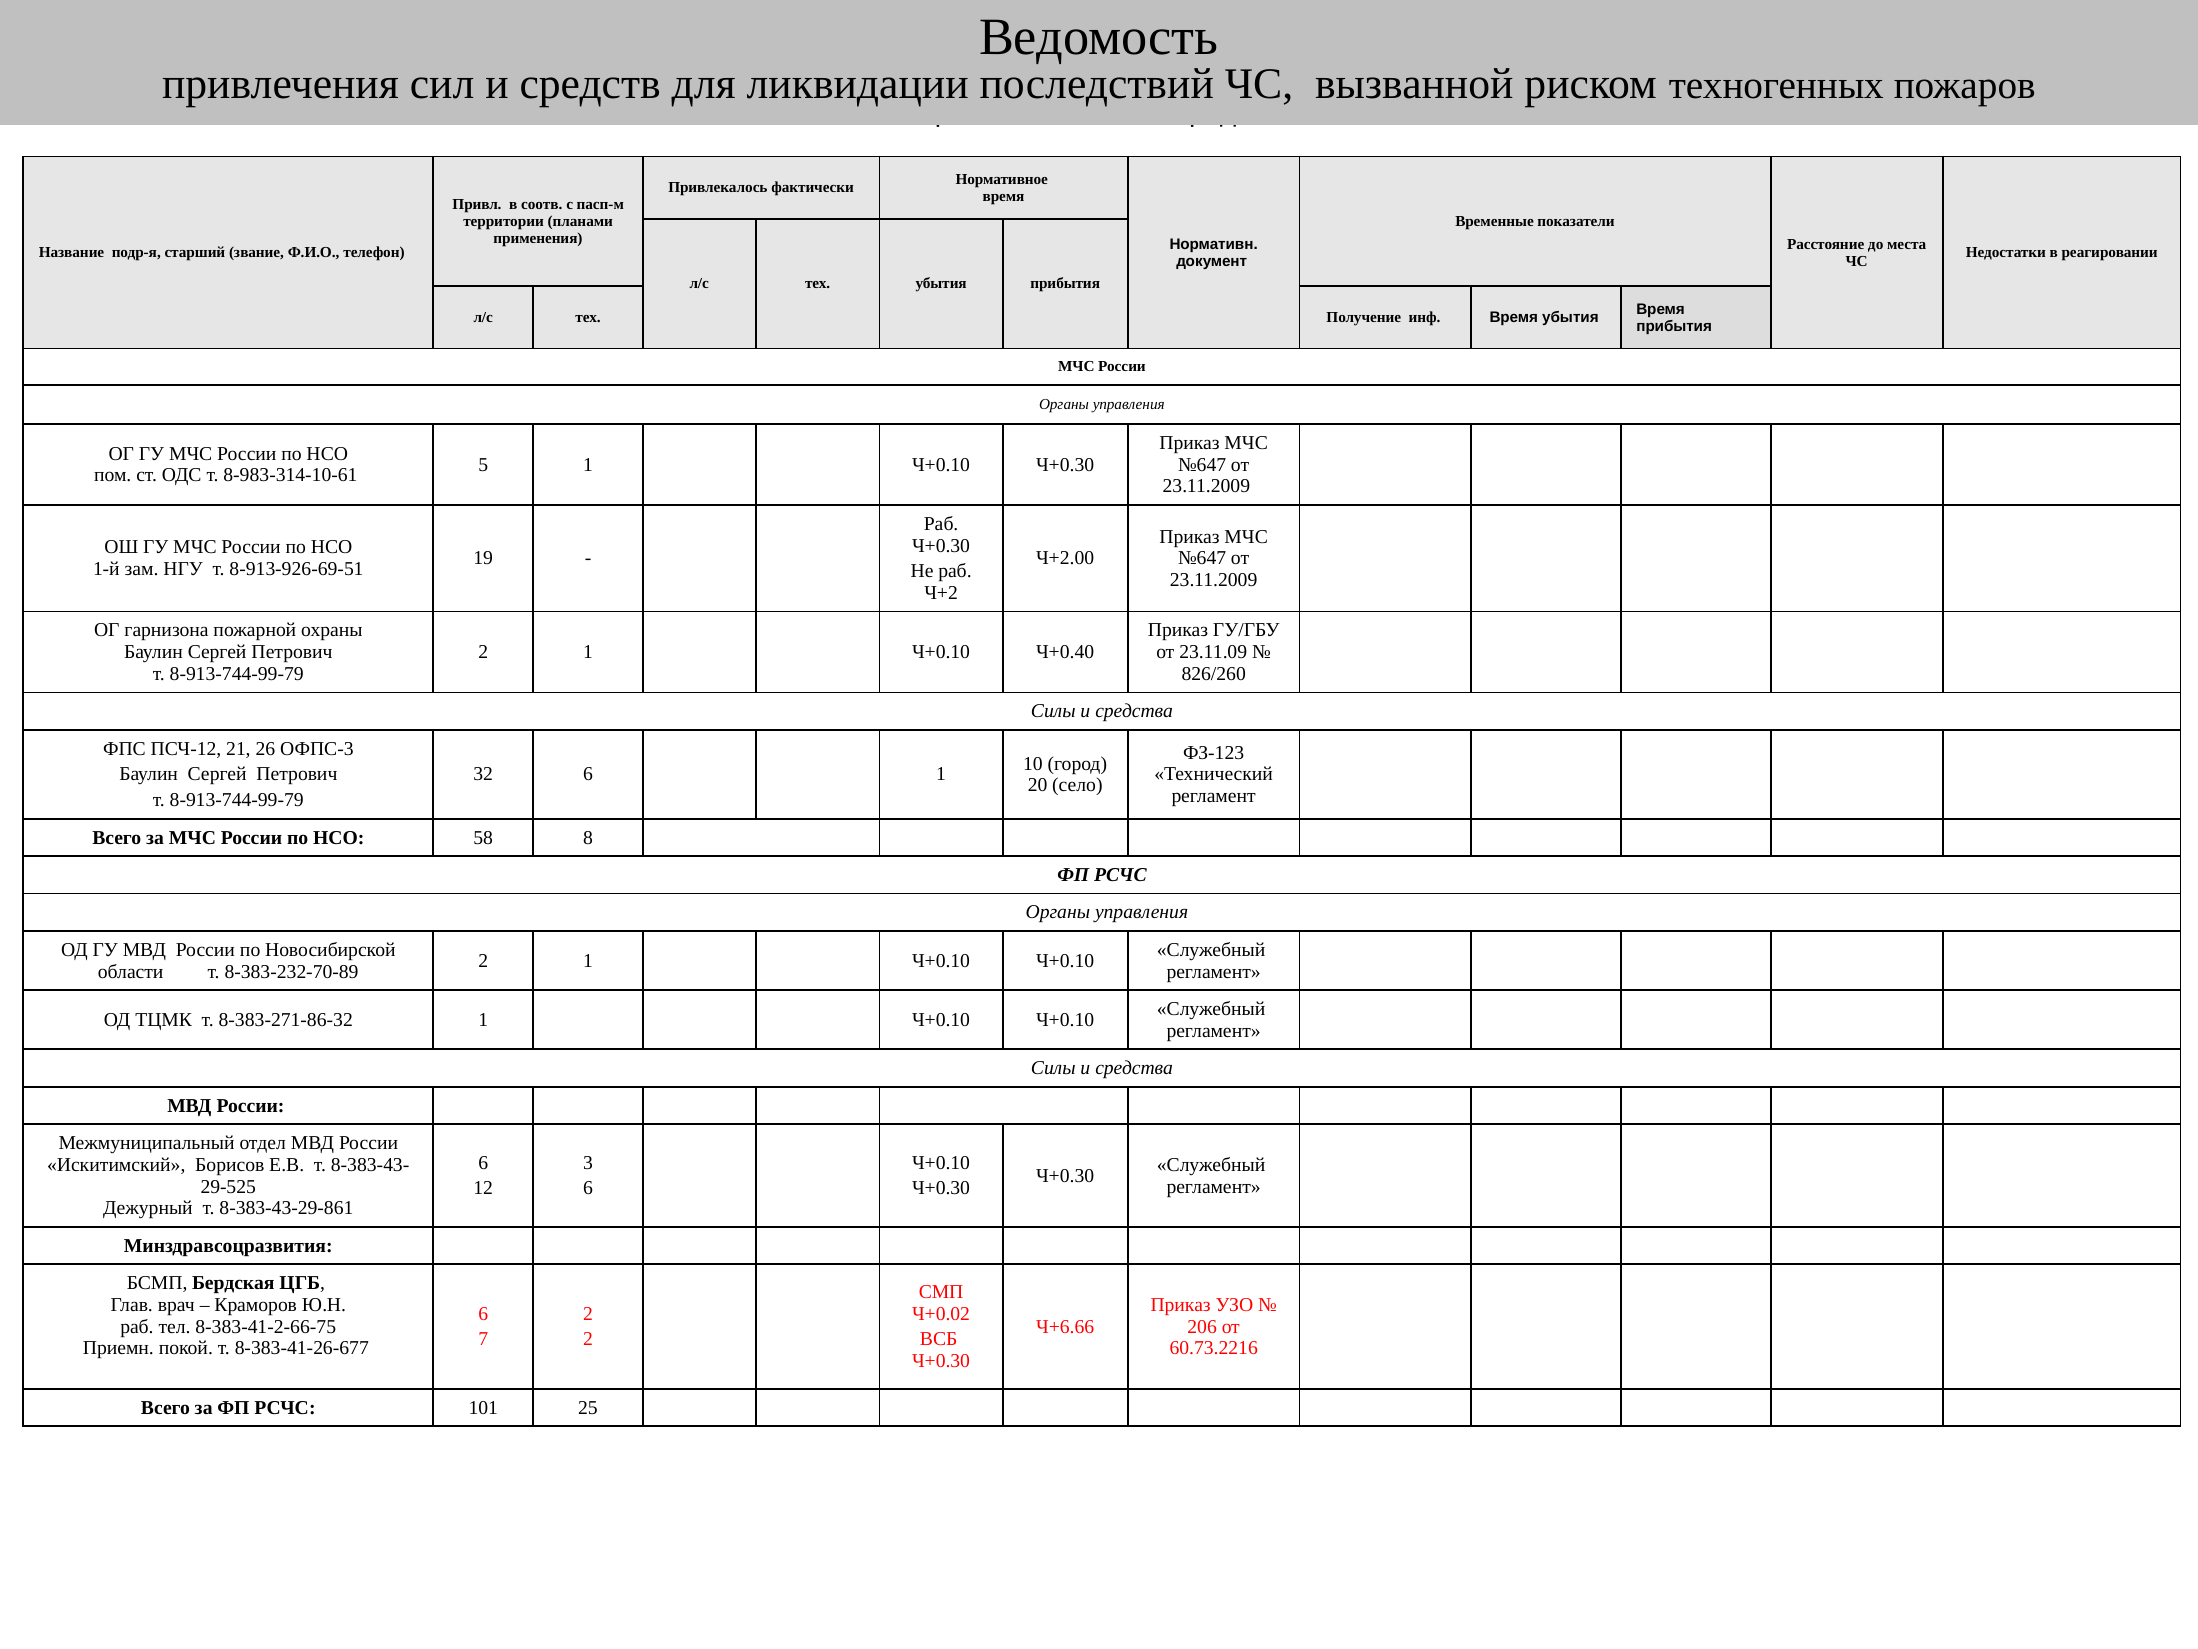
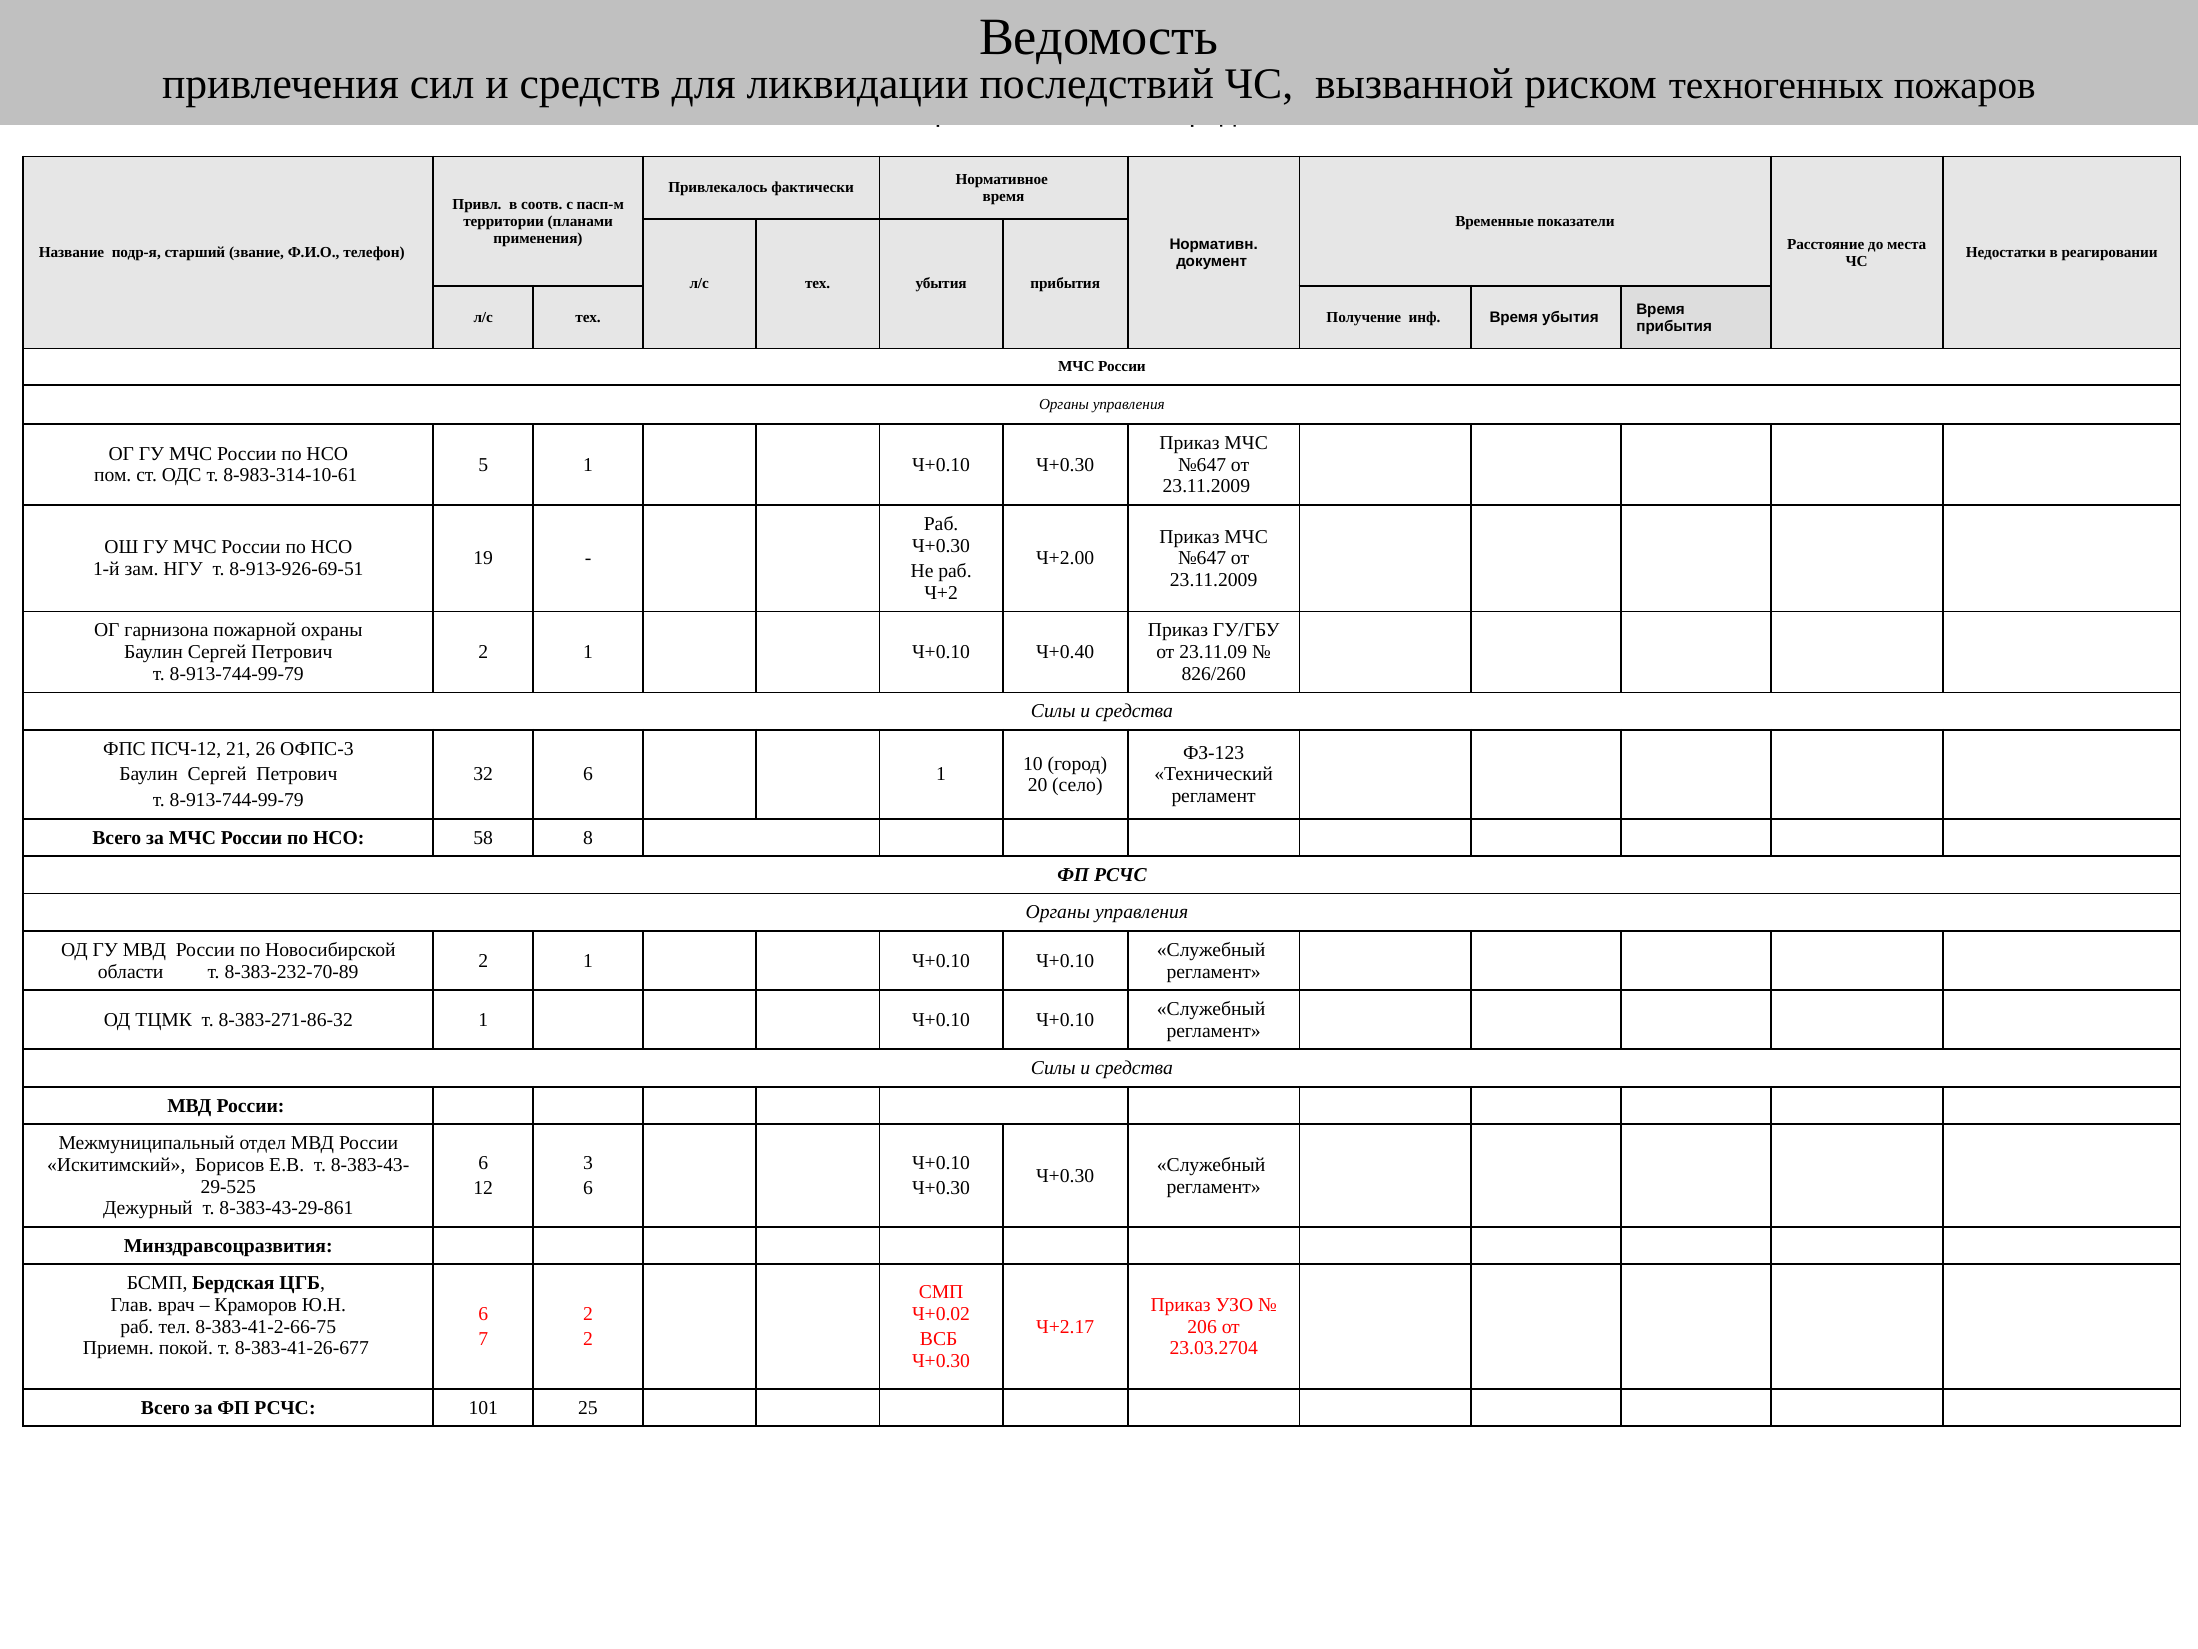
Ч+6.66: Ч+6.66 -> Ч+2.17
60.73.2216: 60.73.2216 -> 23.03.2704
